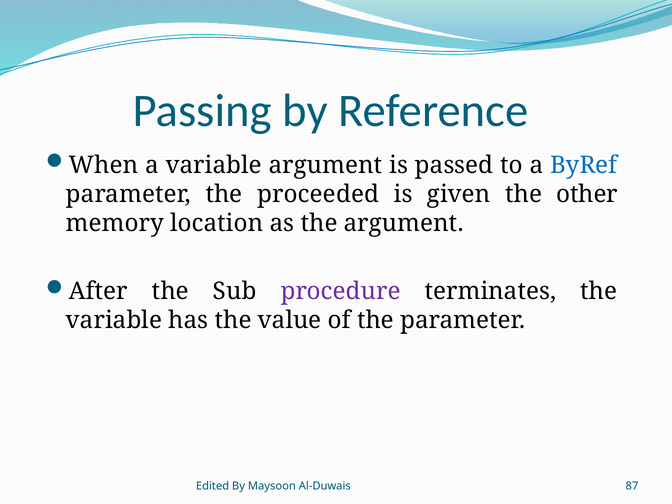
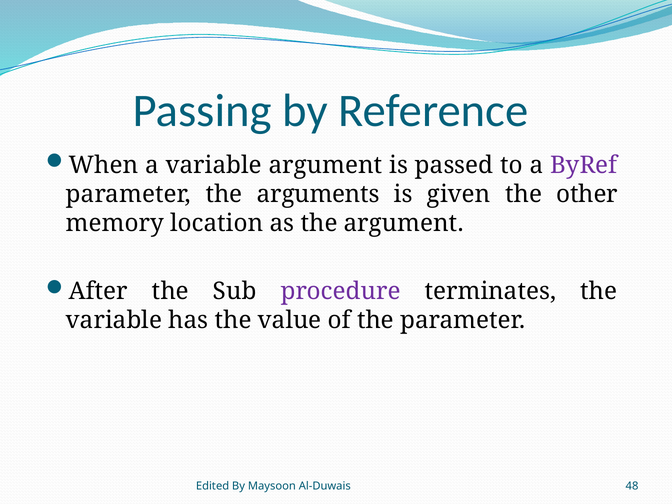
ByRef colour: blue -> purple
proceeded: proceeded -> arguments
87: 87 -> 48
